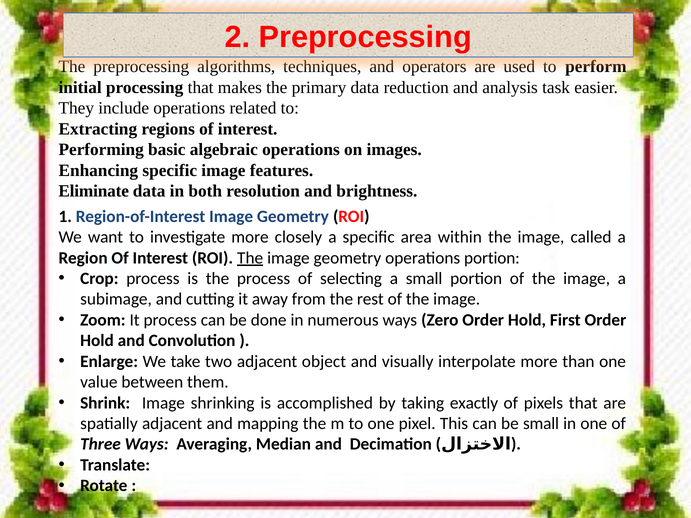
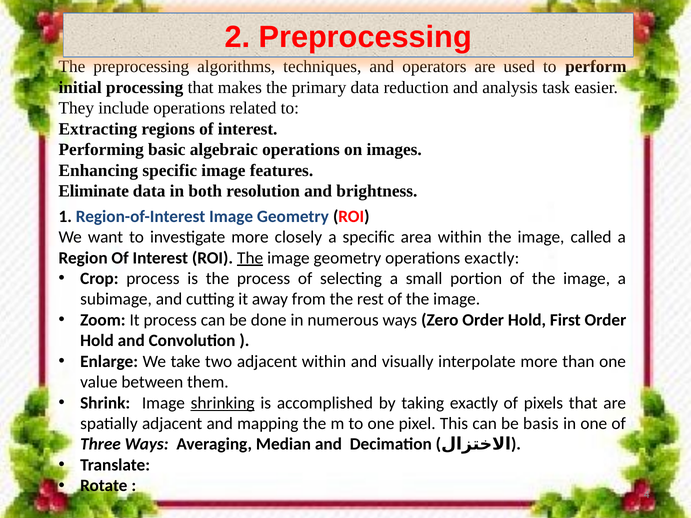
operations portion: portion -> exactly
adjacent object: object -> within
shrinking underline: none -> present
be small: small -> basis
